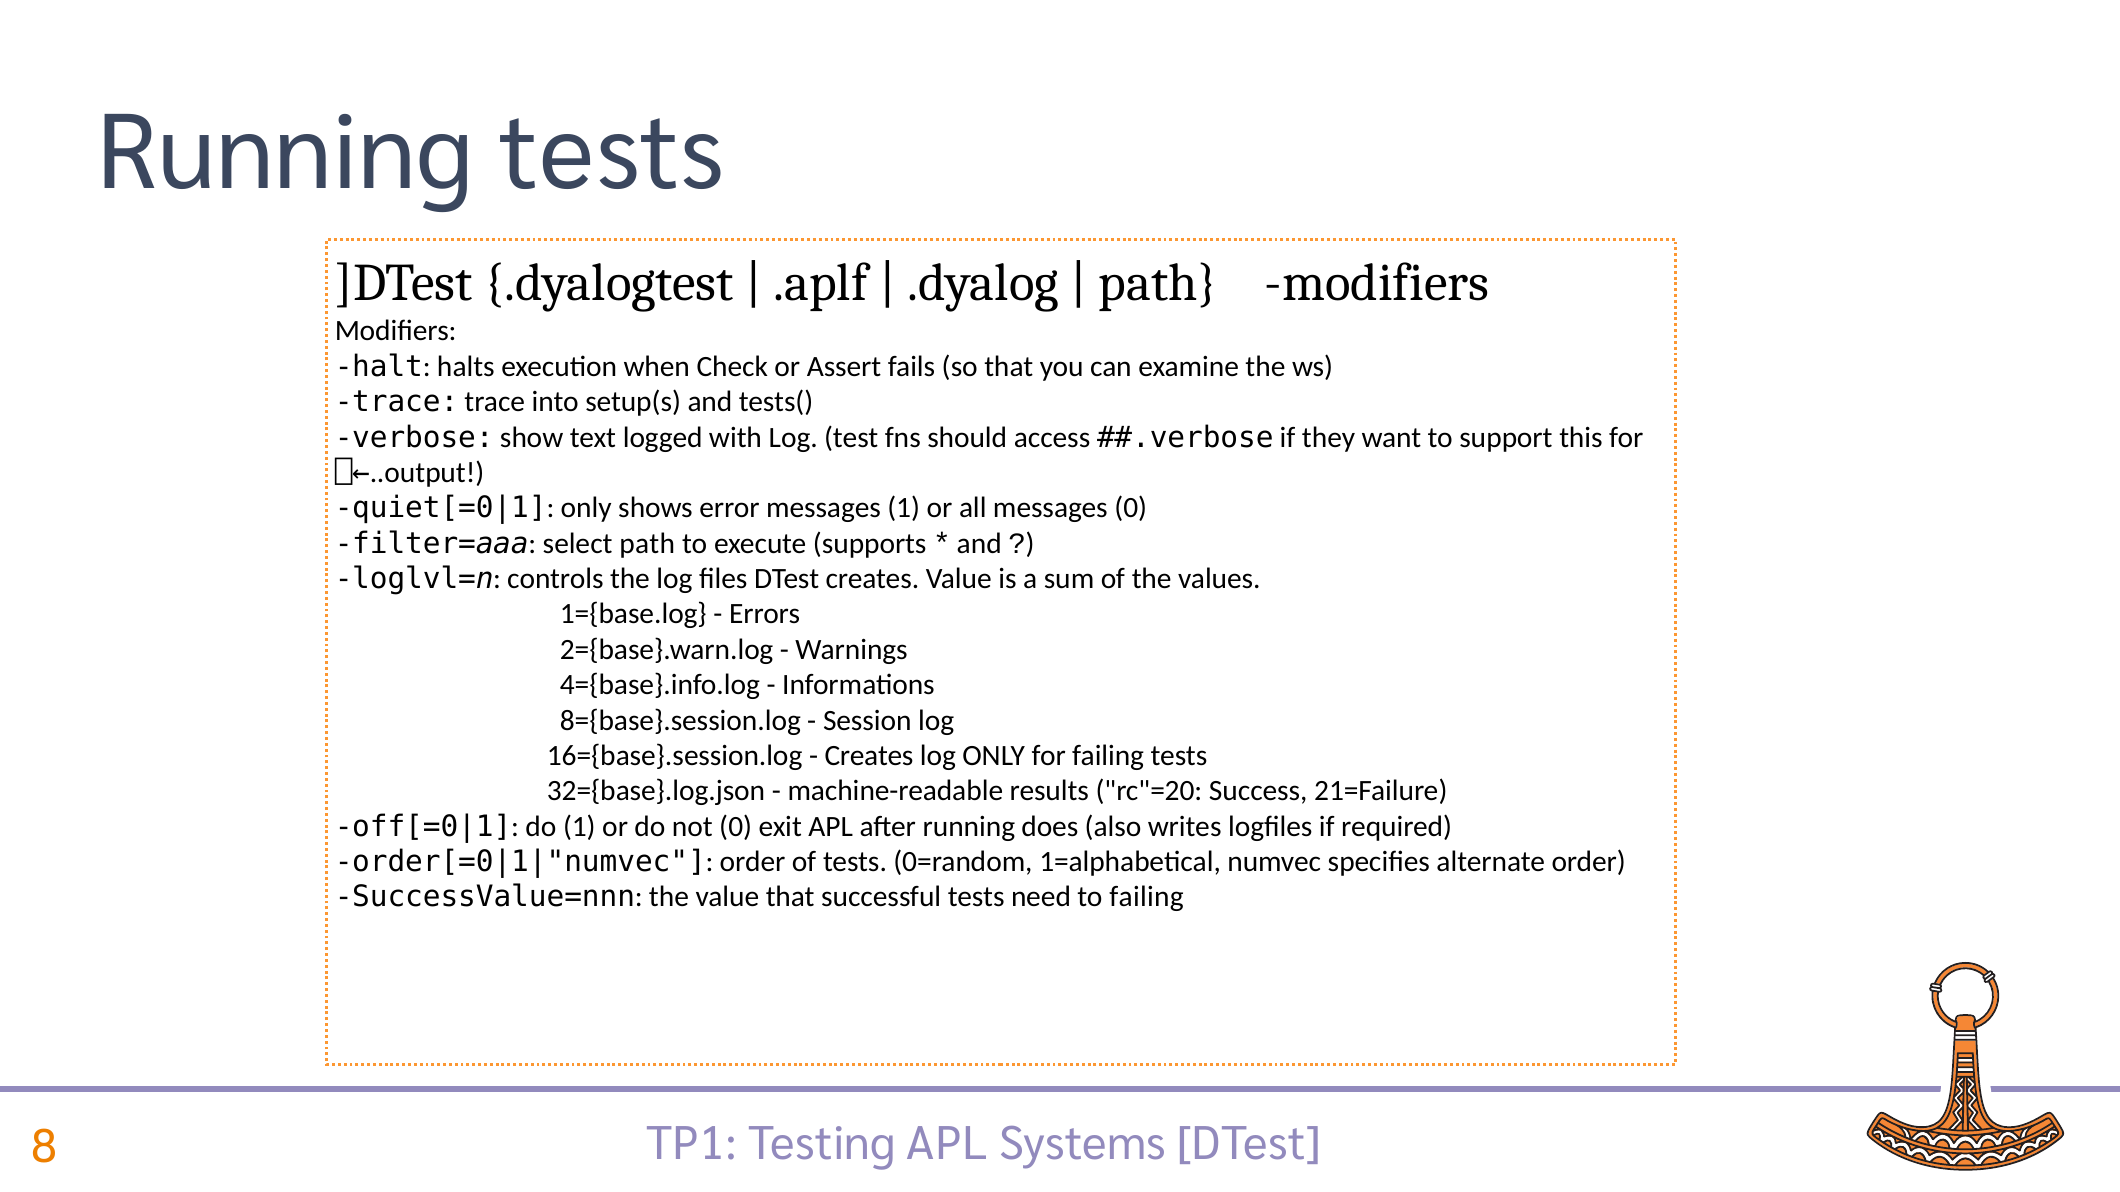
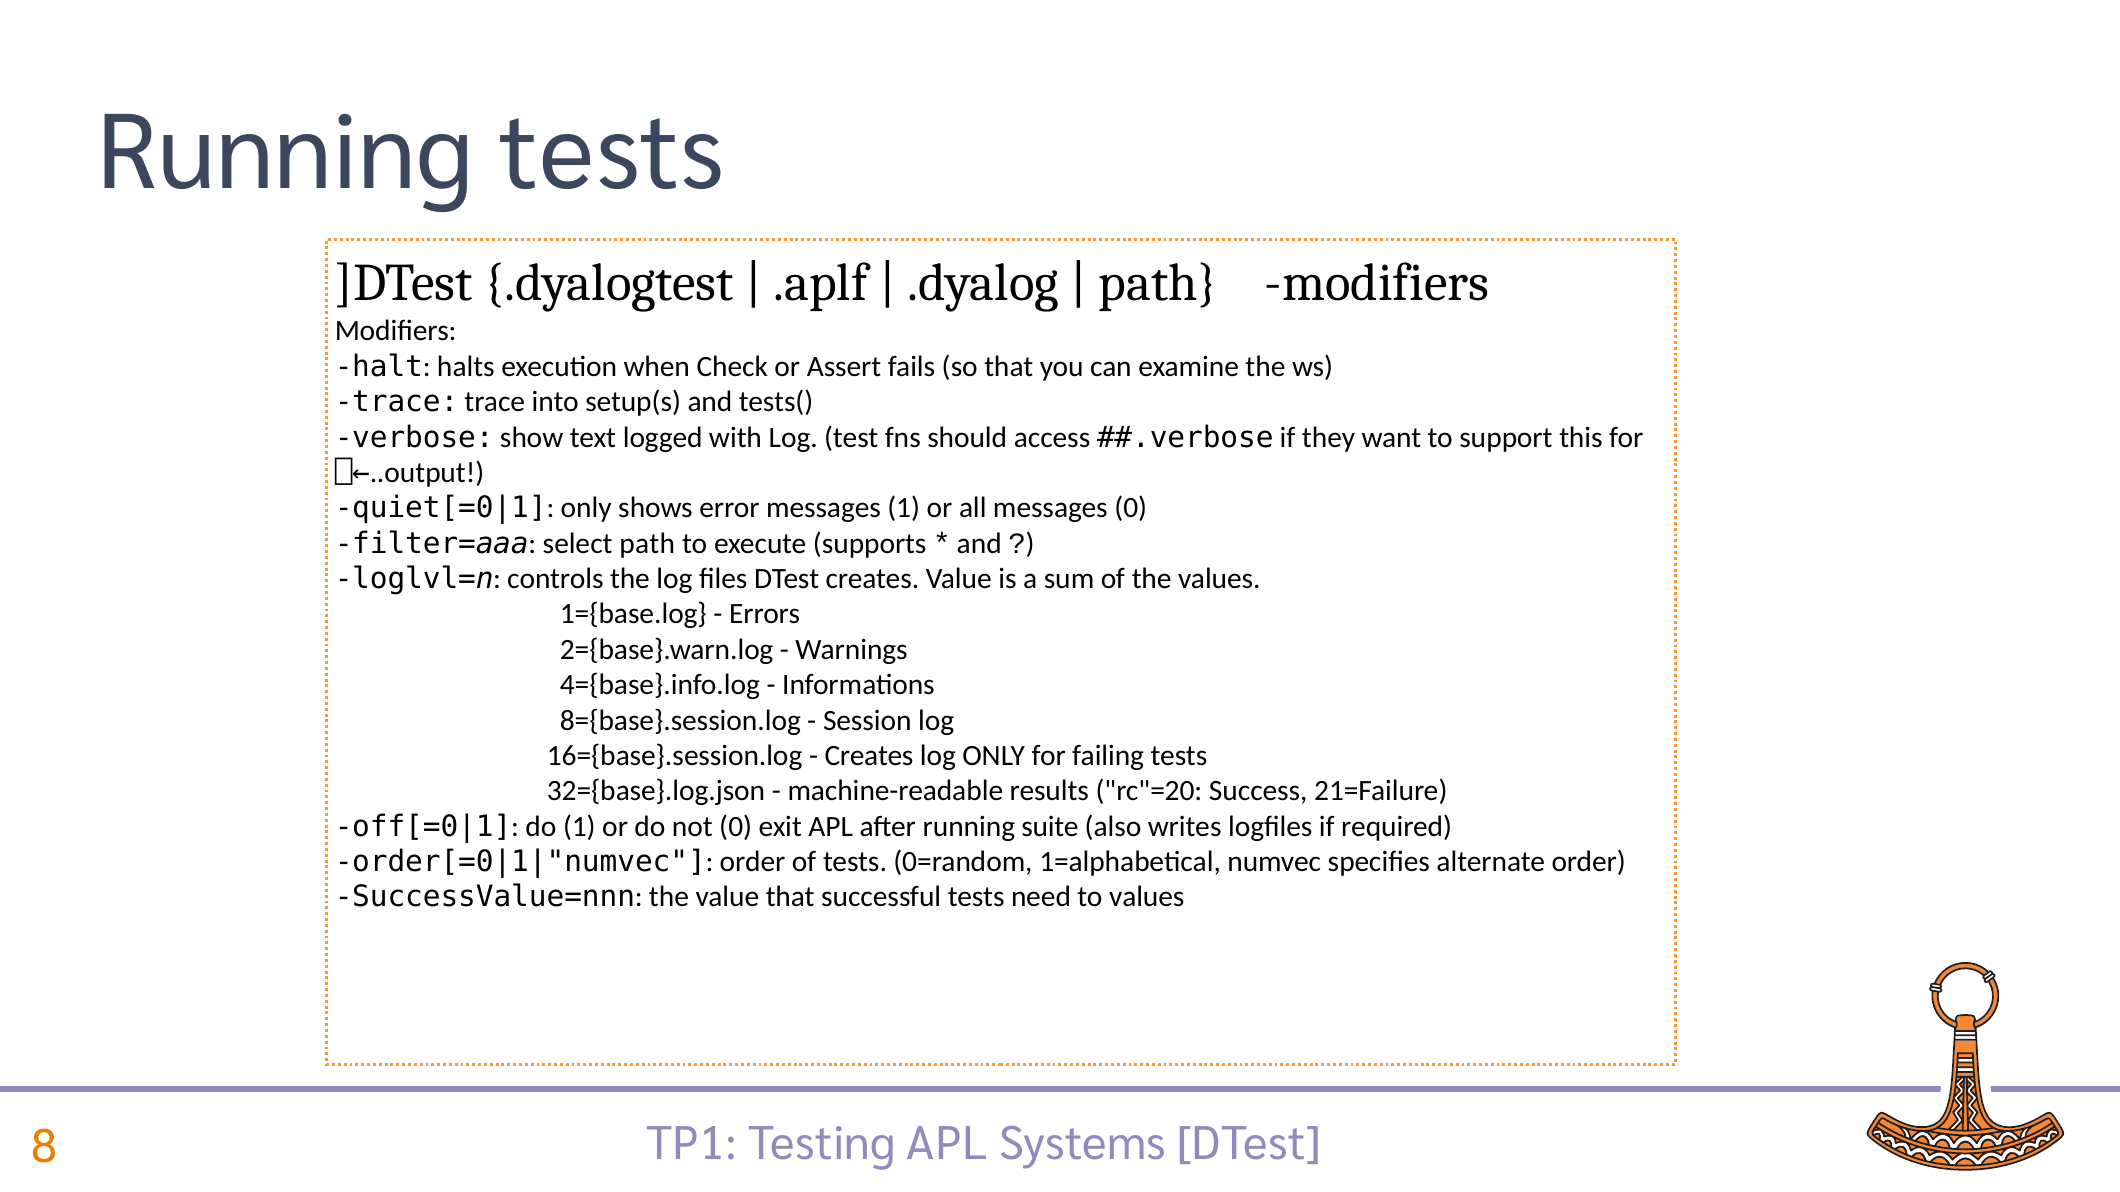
does: does -> suite
to failing: failing -> values
